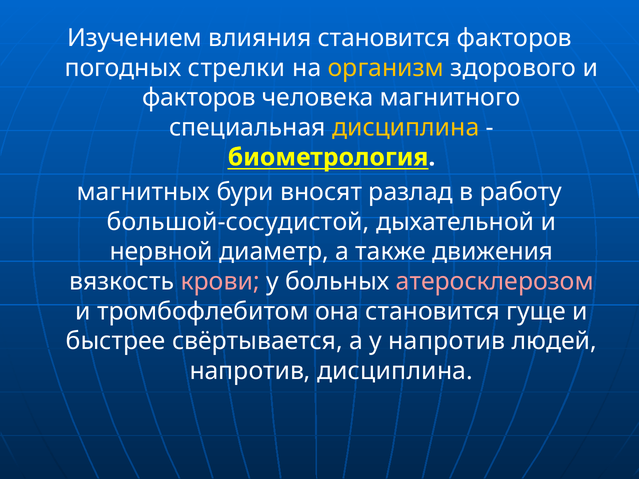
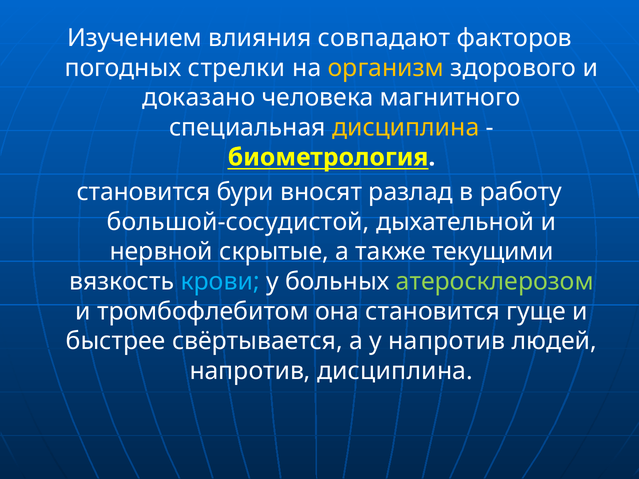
влияния становится: становится -> совпадают
факторов at (199, 98): факторов -> доказано
магнитных at (143, 192): магнитных -> становится
диаметр: диаметр -> скрытые
движения: движения -> текущими
крови colour: pink -> light blue
атеросклерозом colour: pink -> light green
